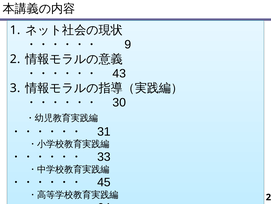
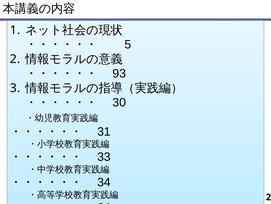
9 at (128, 44): 9 -> 5
43: 43 -> 93
45: 45 -> 34
